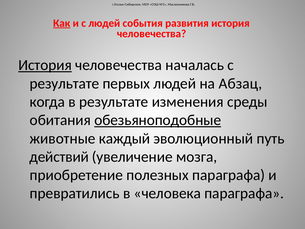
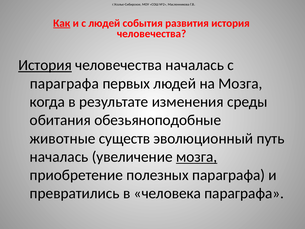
результате at (64, 83): результате -> параграфа
на Абзац: Абзац -> Мозга
обезьяноподобные underline: present -> none
каждый: каждый -> существ
действий at (59, 157): действий -> началась
мозга at (197, 157) underline: none -> present
